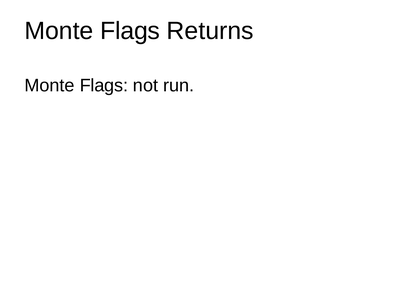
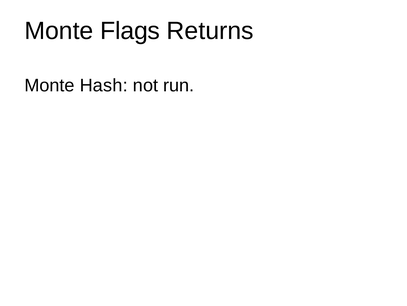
Flags at (104, 85): Flags -> Hash
